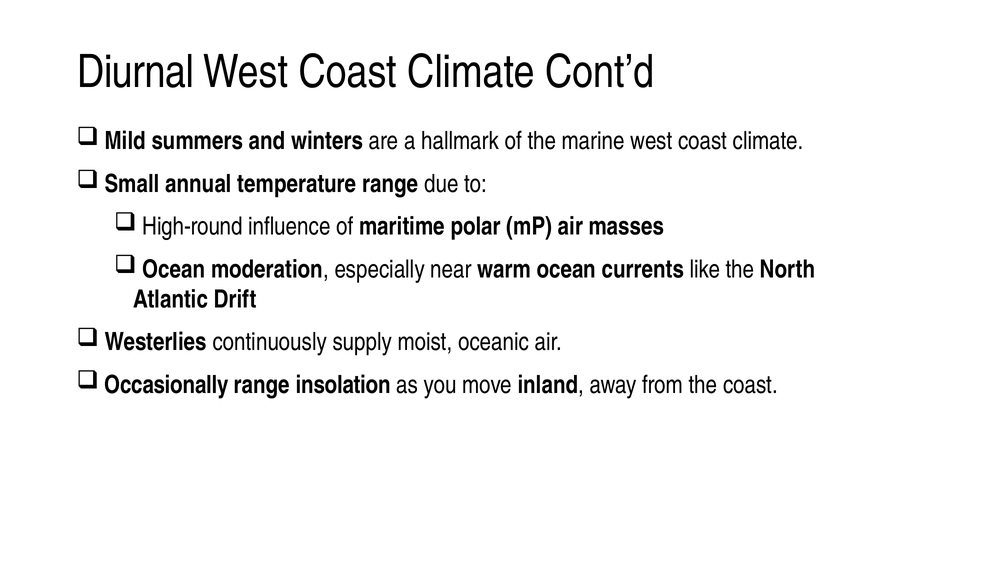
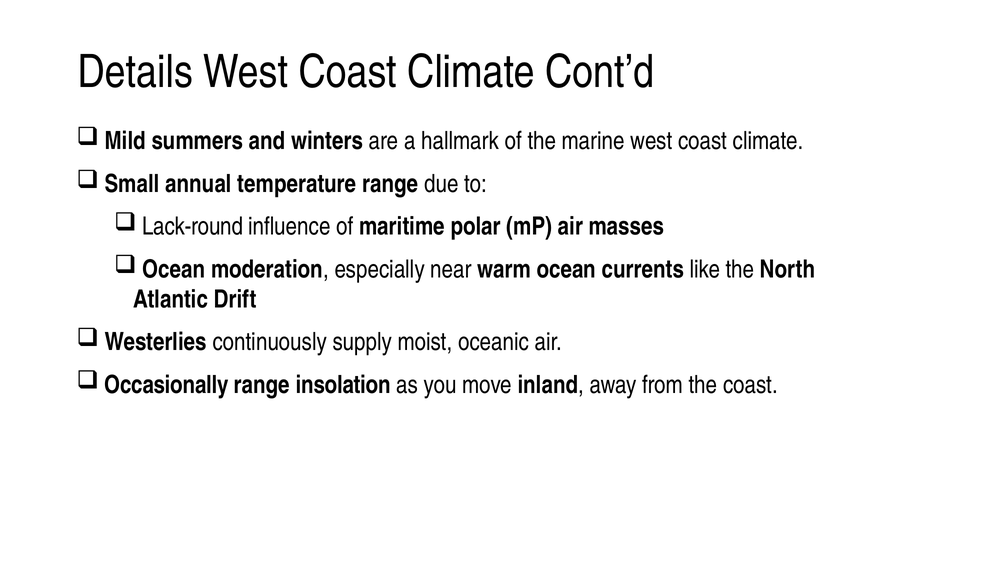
Diurnal: Diurnal -> Details
High-round: High-round -> Lack-round
